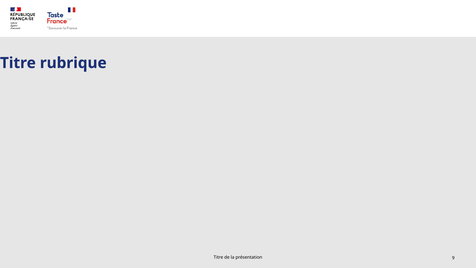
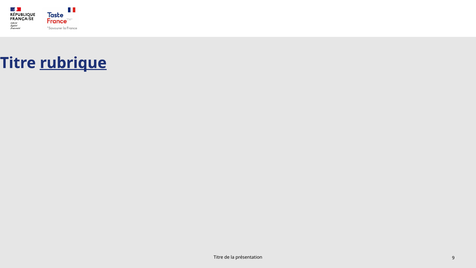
rubrique underline: none -> present
